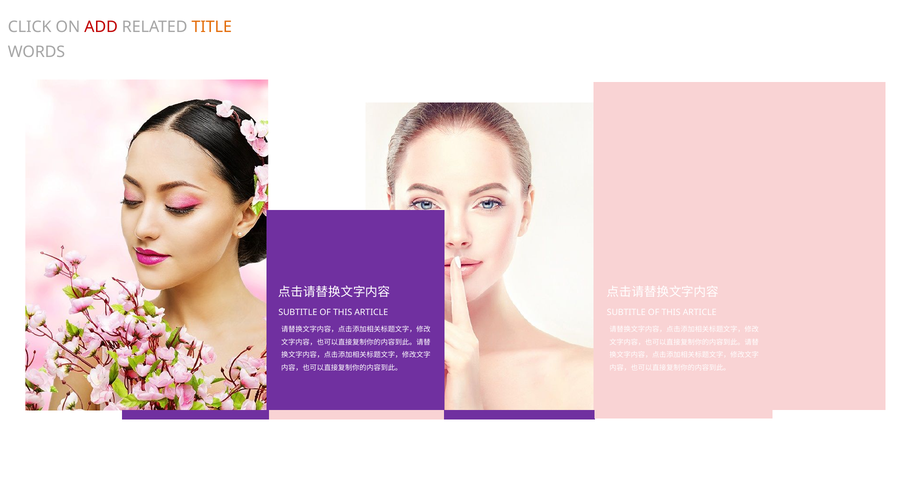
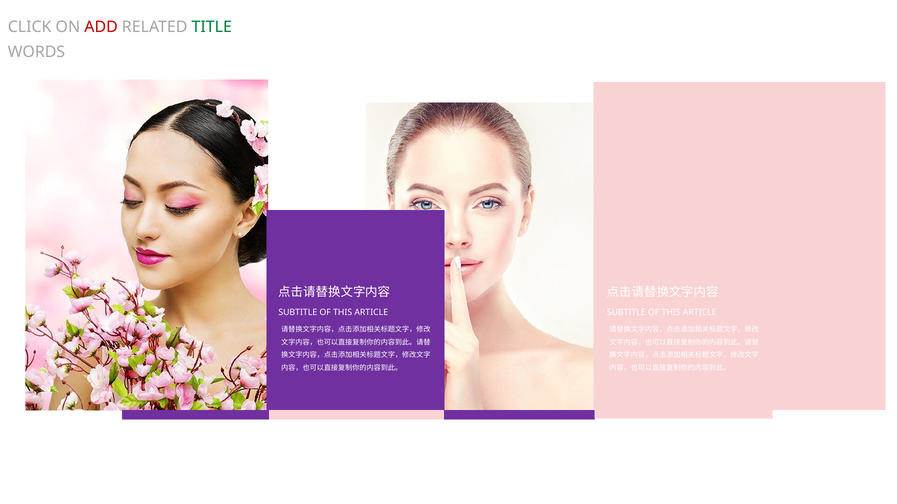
TITLE colour: orange -> green
